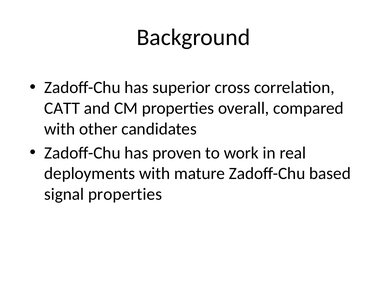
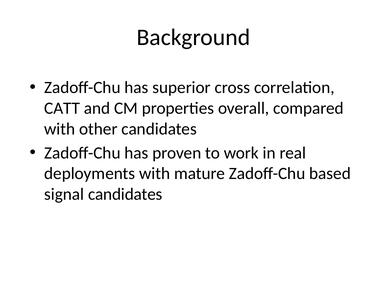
signal properties: properties -> candidates
